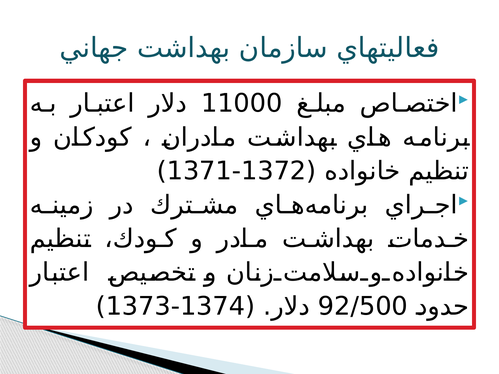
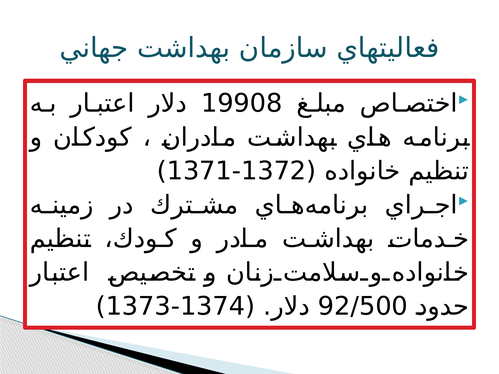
11000: 11000 -> 19908
